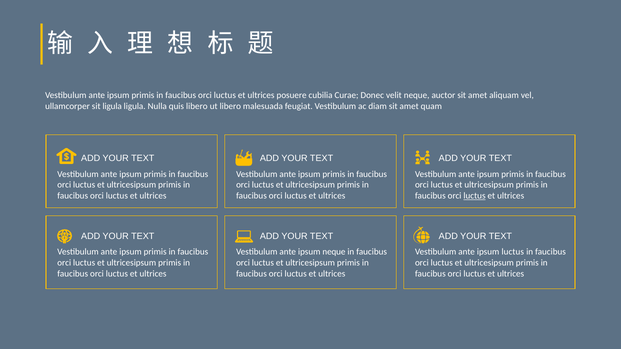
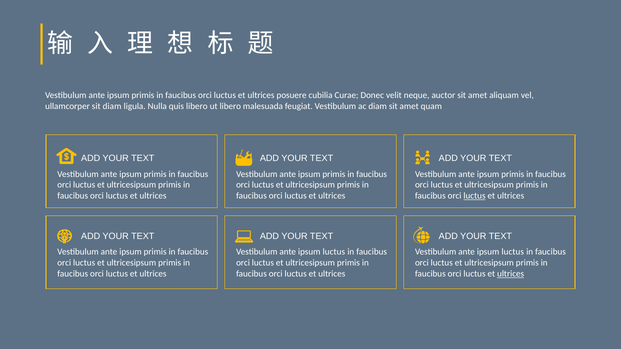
sit ligula: ligula -> diam
neque at (334, 252): neque -> luctus
ultrices at (511, 274) underline: none -> present
